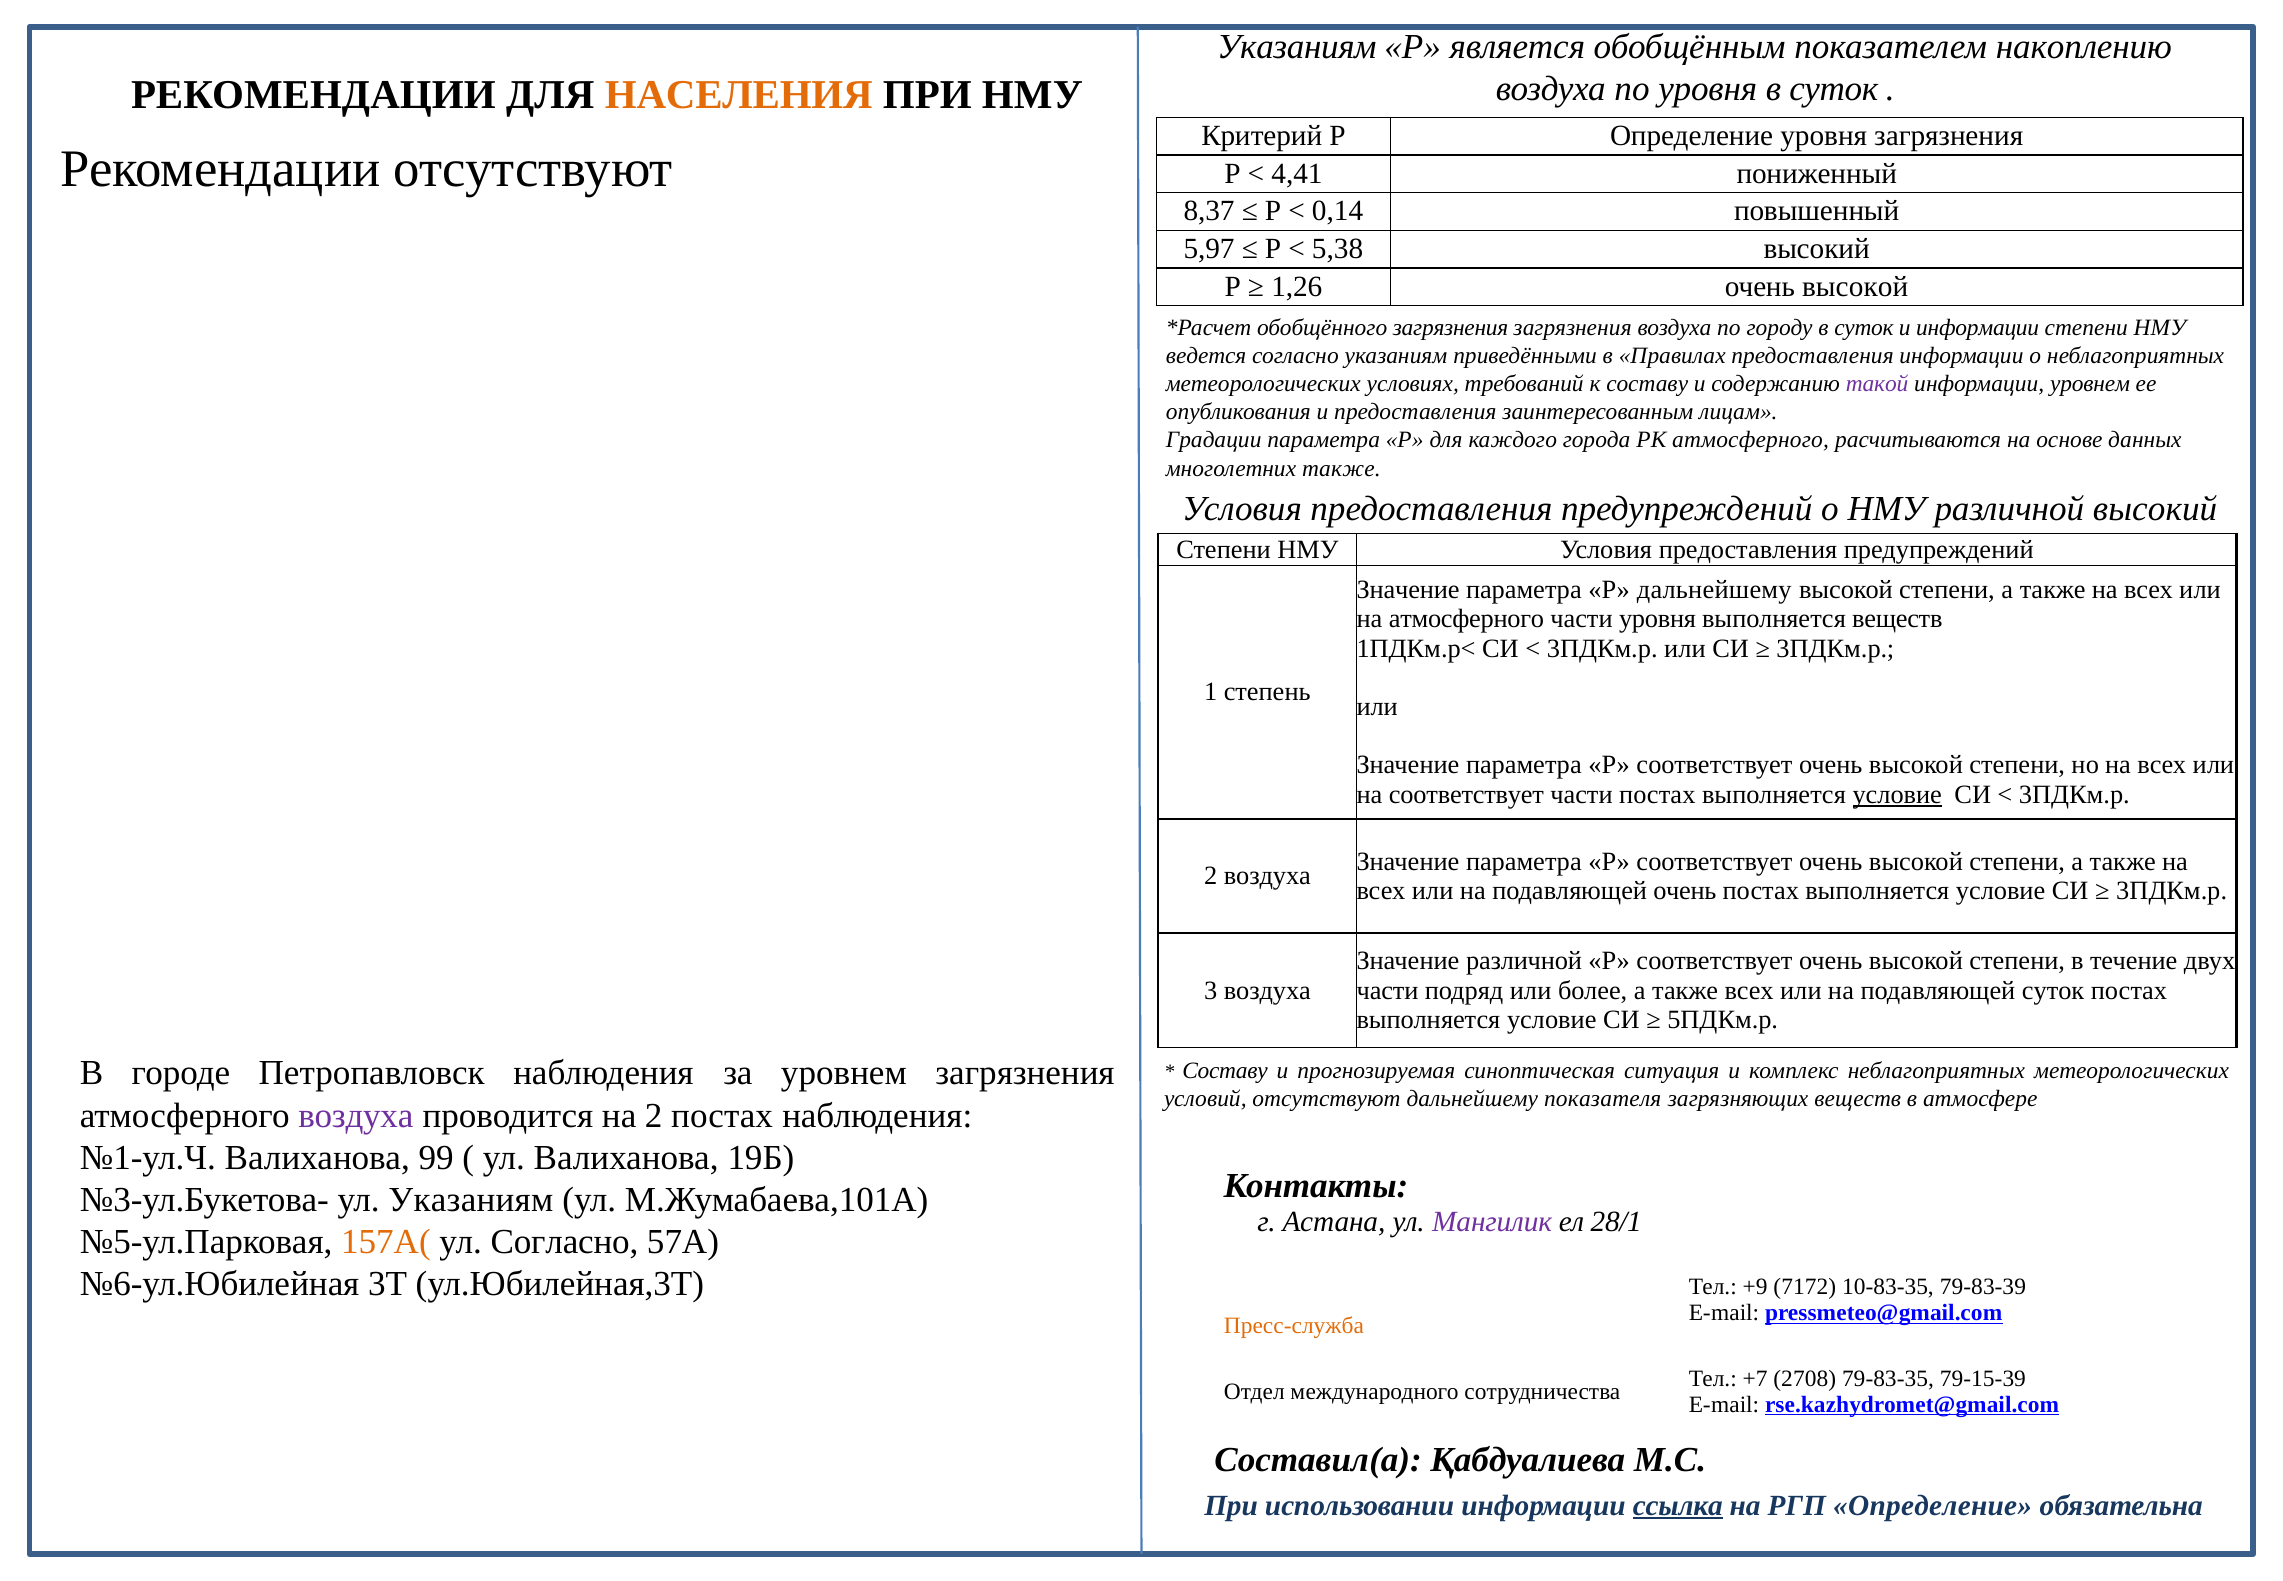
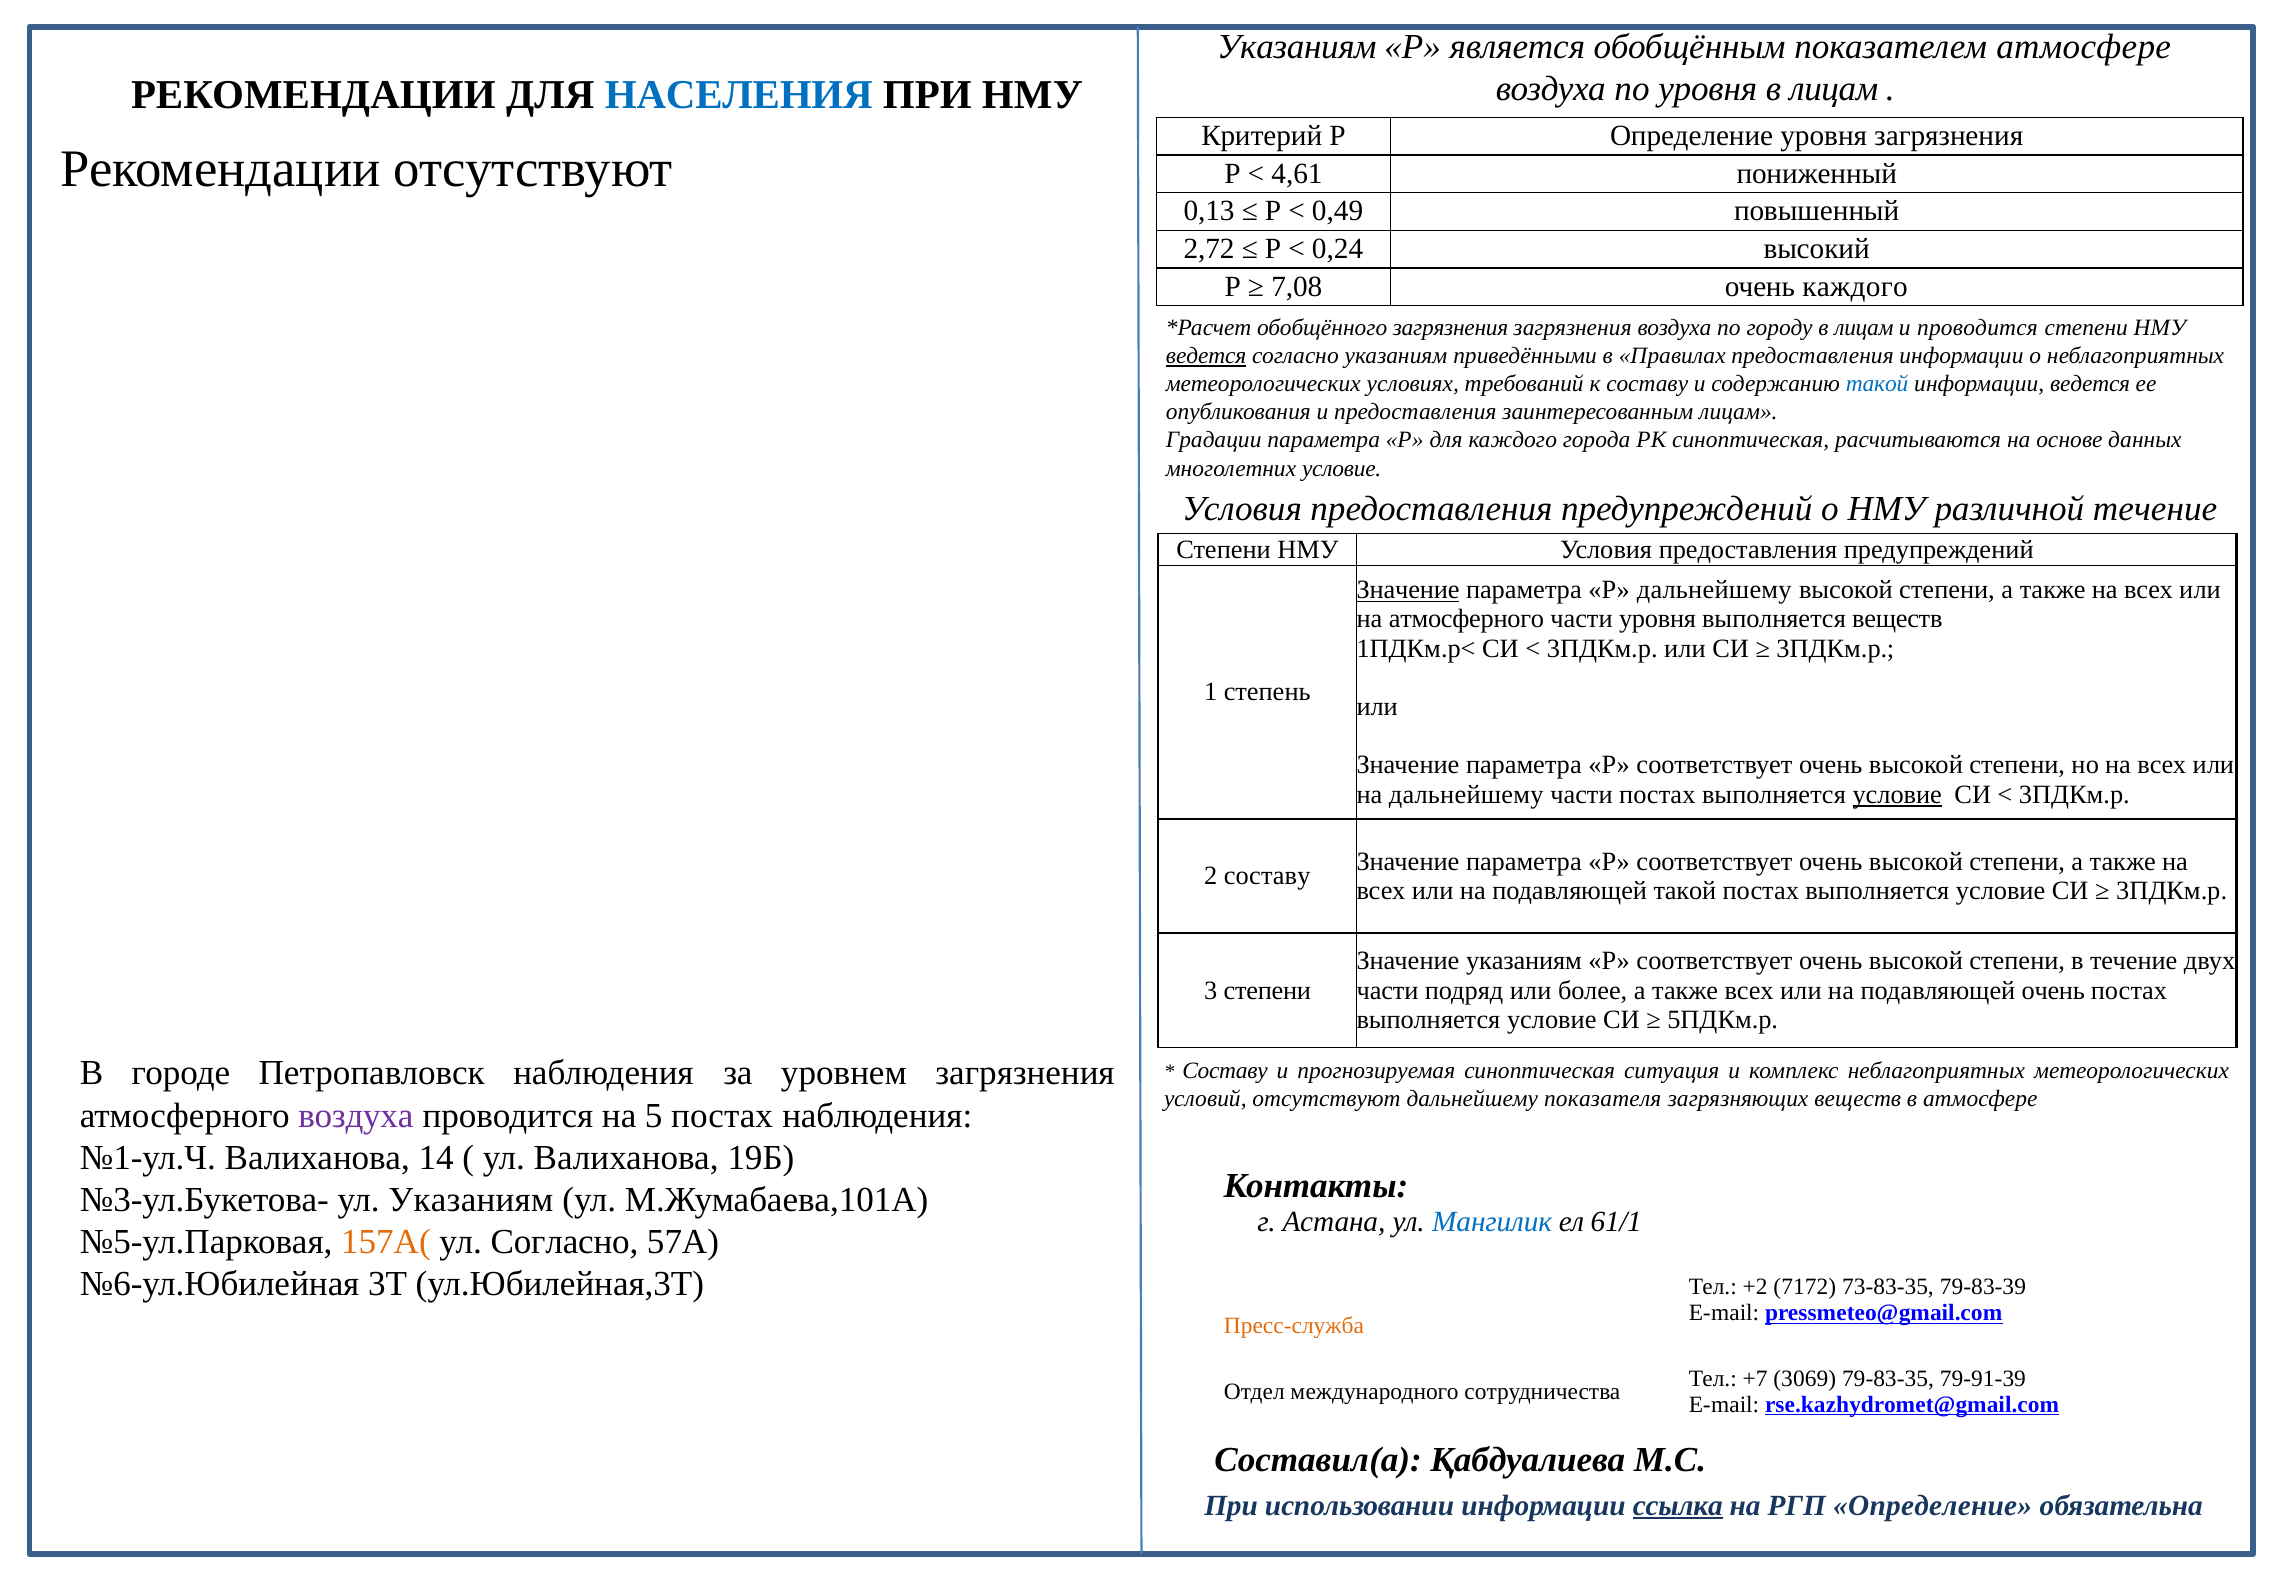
показателем накоплению: накоплению -> атмосфере
суток at (1834, 89): суток -> лицам
НАСЕЛЕНИЯ colour: orange -> blue
4,41: 4,41 -> 4,61
8,37: 8,37 -> 0,13
0,14: 0,14 -> 0,49
5,97: 5,97 -> 2,72
5,38: 5,38 -> 0,24
1,26: 1,26 -> 7,08
высокой at (1855, 286): высокой -> каждого
городу в суток: суток -> лицам
и информации: информации -> проводится
ведется at (1206, 356) underline: none -> present
такой at (1877, 384) colour: purple -> blue
информации уровнем: уровнем -> ведется
РК атмосферного: атмосферного -> синоптическая
многолетних также: также -> условие
различной высокий: высокий -> течение
Значение at (1408, 590) underline: none -> present
на соответствует: соответствует -> дальнейшему
2 воздуха: воздуха -> составу
подавляющей очень: очень -> такой
Значение различной: различной -> указаниям
3 воздуха: воздуха -> степени
подавляющей суток: суток -> очень
на 2: 2 -> 5
99: 99 -> 14
Мангилик colour: purple -> blue
28/1: 28/1 -> 61/1
+9: +9 -> +2
10-83-35: 10-83-35 -> 73-83-35
2708: 2708 -> 3069
79-15-39: 79-15-39 -> 79-91-39
